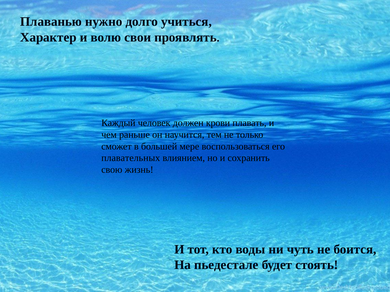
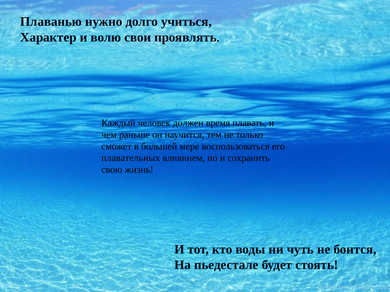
крови: крови -> время
